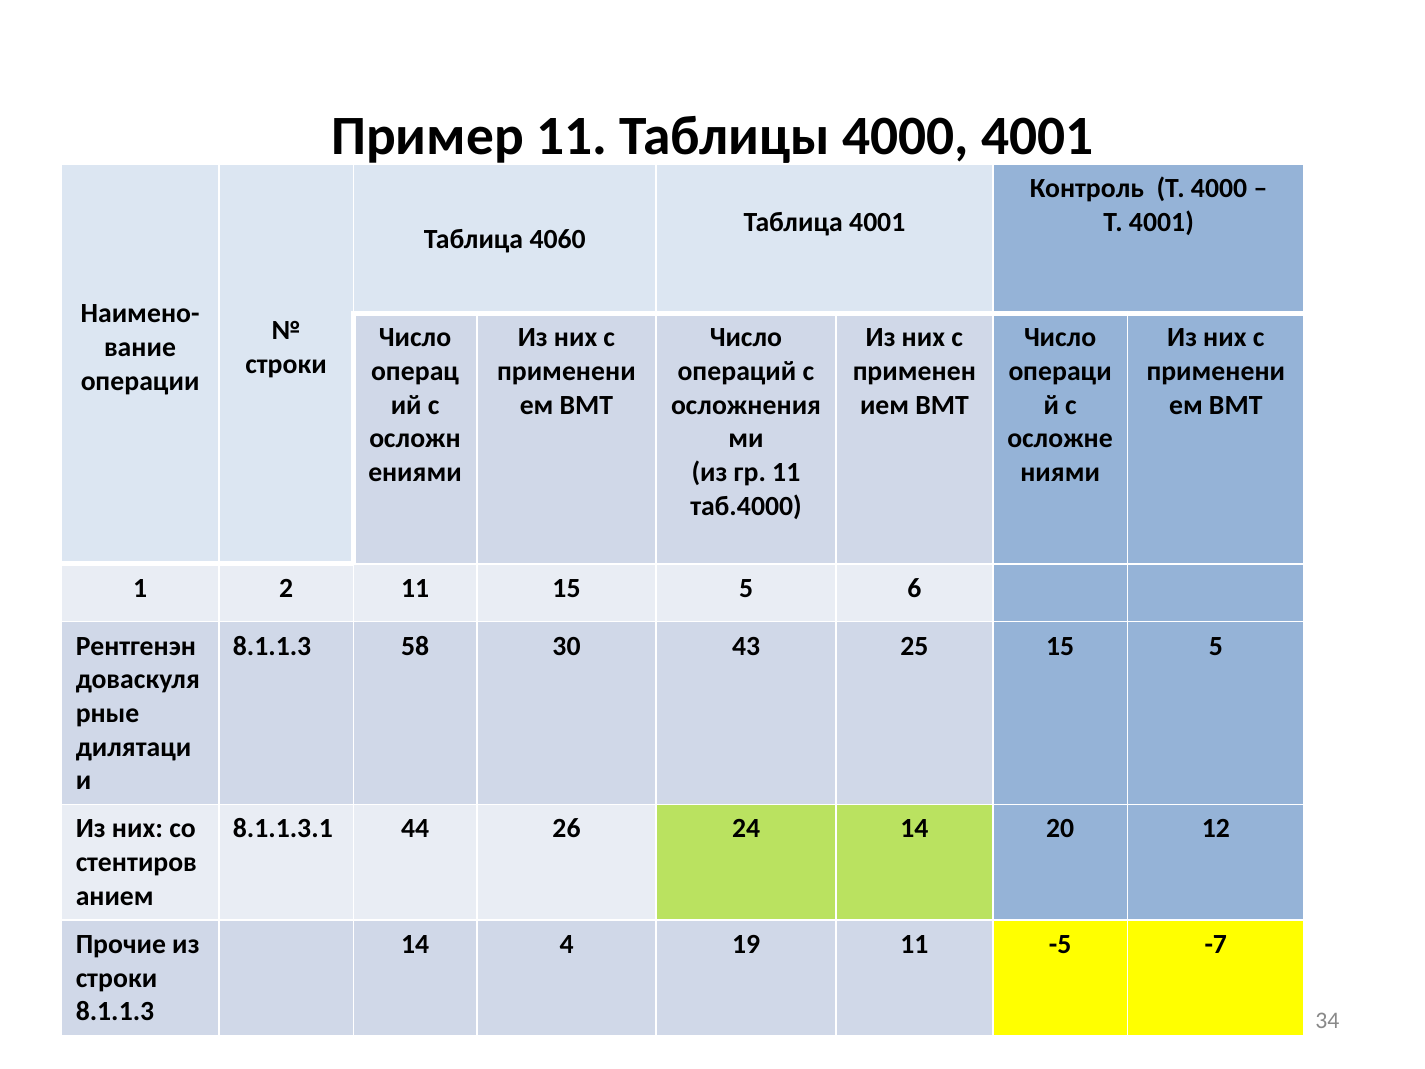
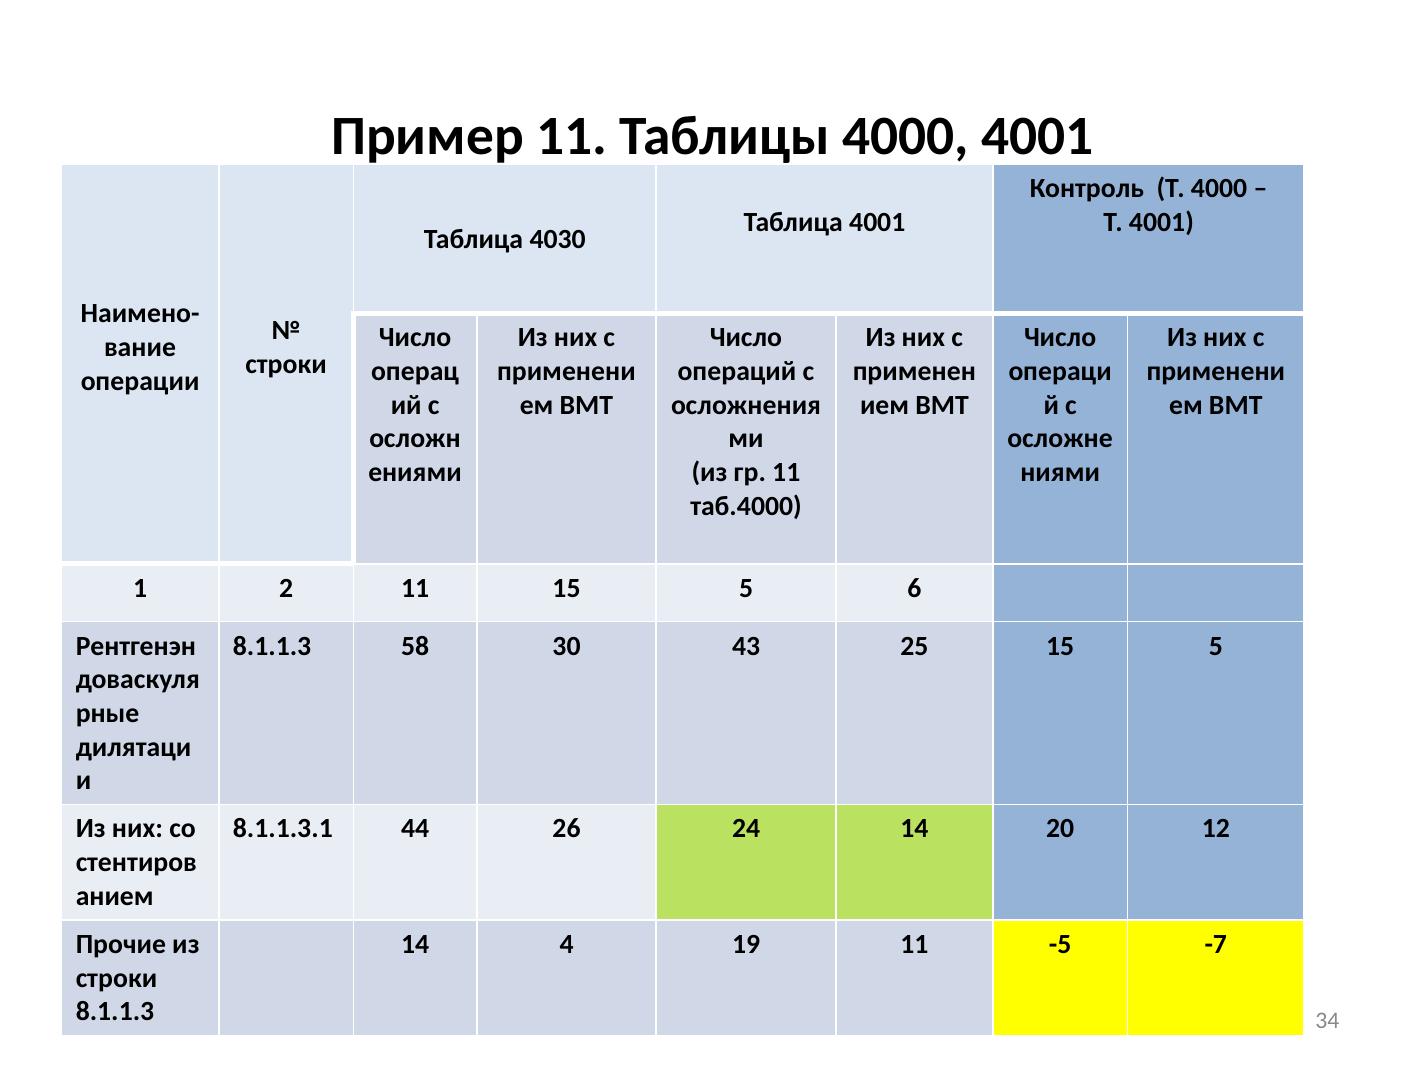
4060: 4060 -> 4030
